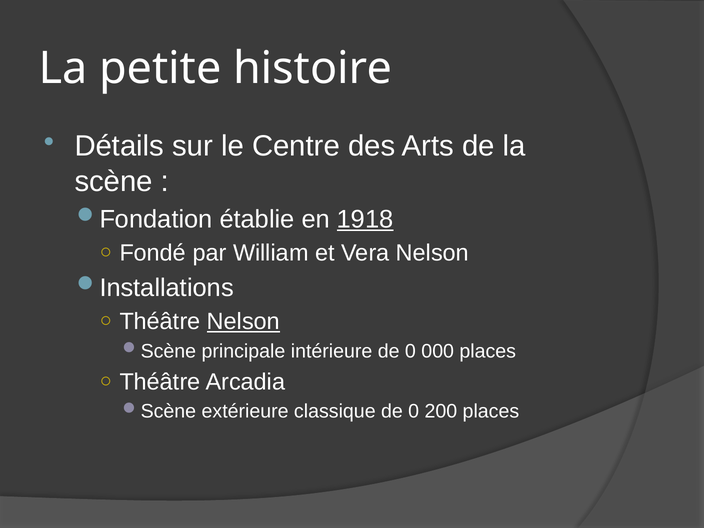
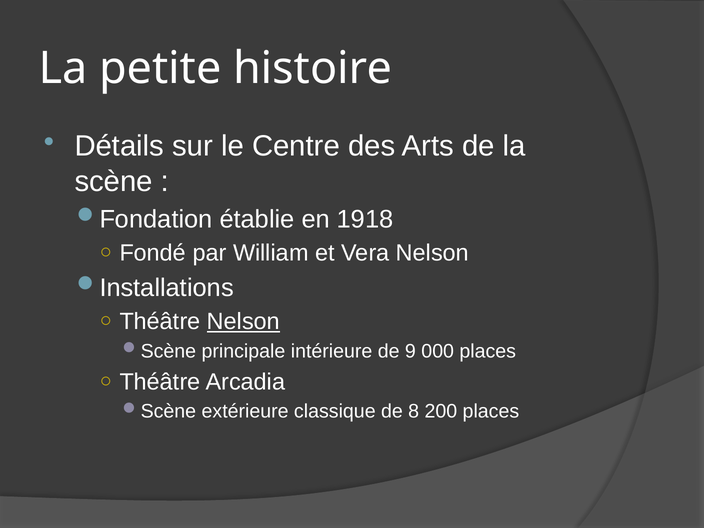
1918 underline: present -> none
intérieure de 0: 0 -> 9
classique de 0: 0 -> 8
